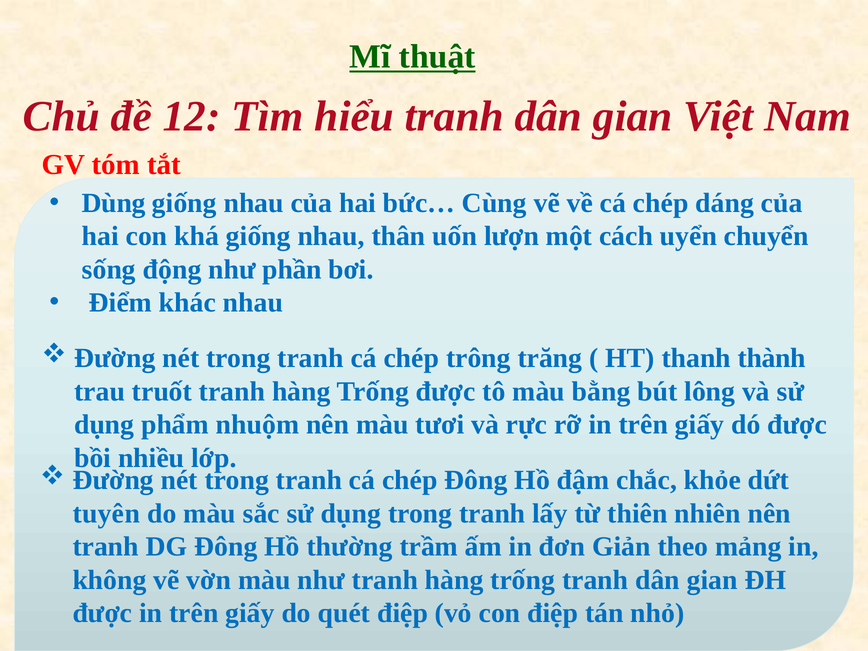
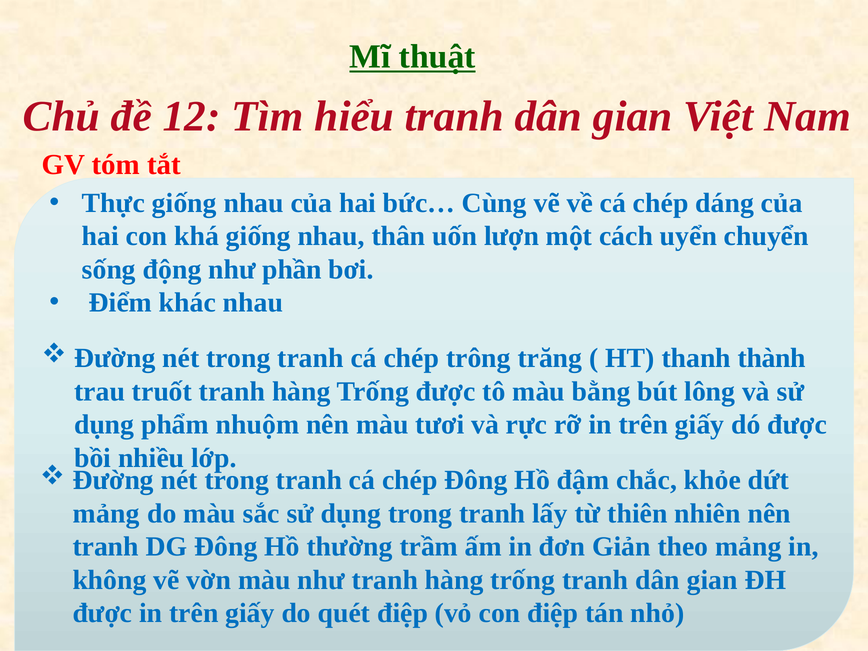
Dùng: Dùng -> Thực
tuyên at (106, 514): tuyên -> mảng
